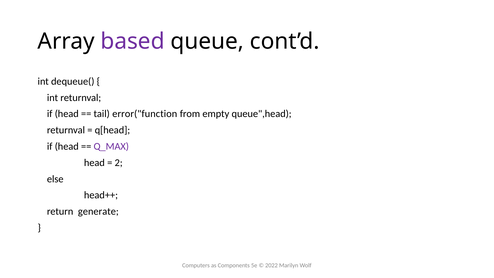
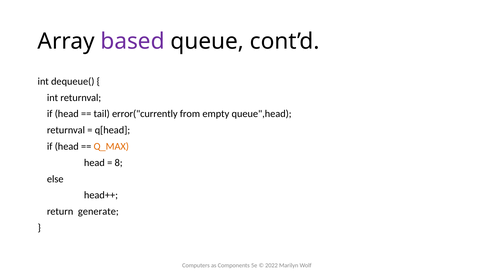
error("function: error("function -> error("currently
Q_MAX colour: purple -> orange
2: 2 -> 8
